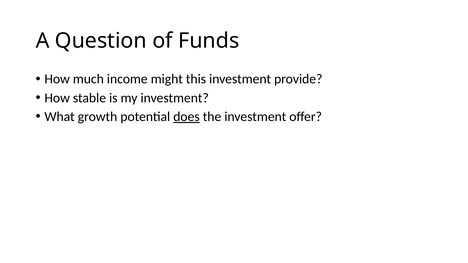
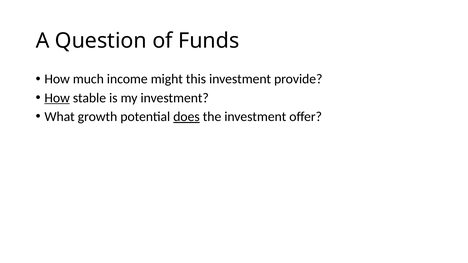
How at (57, 98) underline: none -> present
